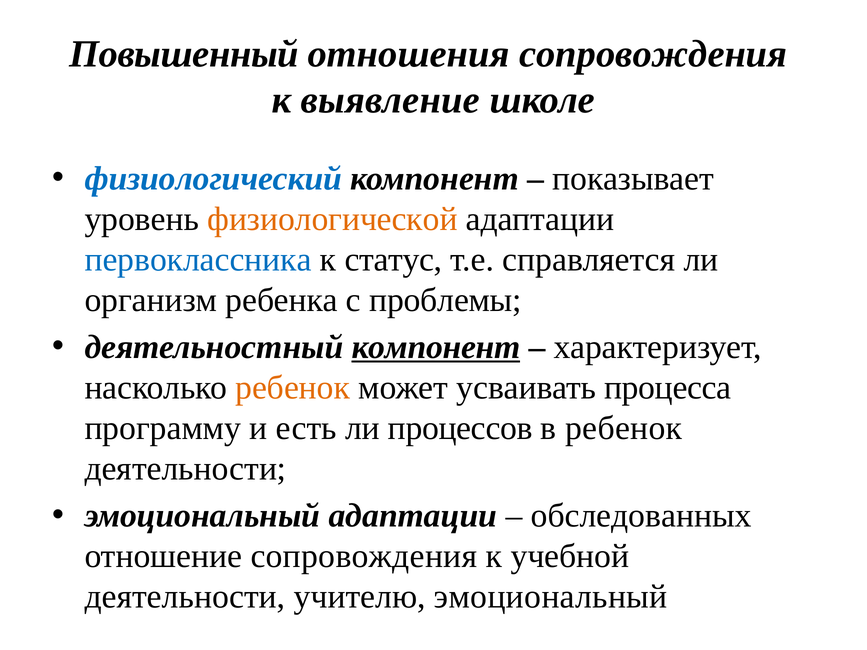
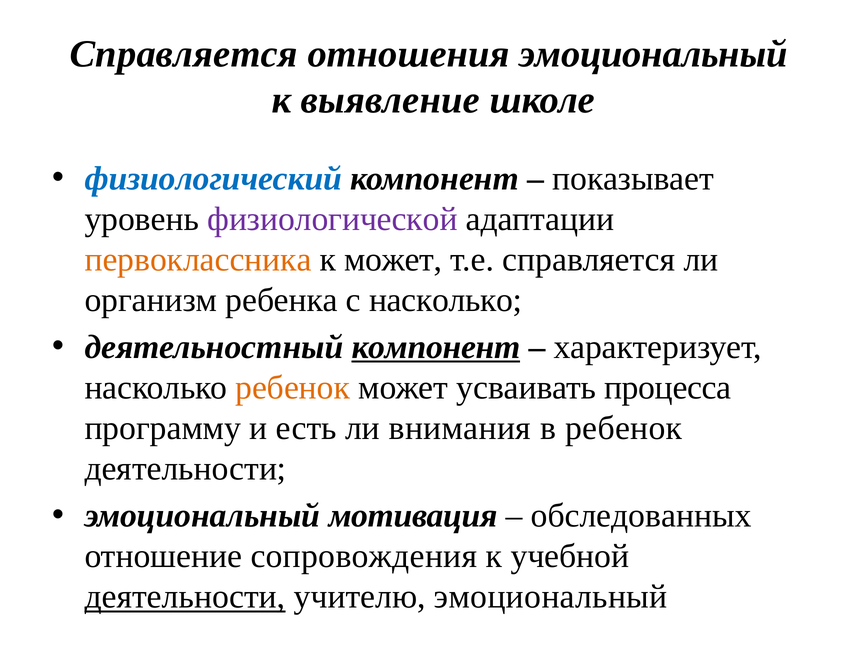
Повышенный at (184, 54): Повышенный -> Справляется
отношения сопровождения: сопровождения -> эмоциональный
физиологической colour: orange -> purple
первоклассника colour: blue -> orange
к статус: статус -> может
с проблемы: проблемы -> насколько
процессов: процессов -> внимания
эмоциональный адаптации: адаптации -> мотивация
деятельности at (185, 597) underline: none -> present
